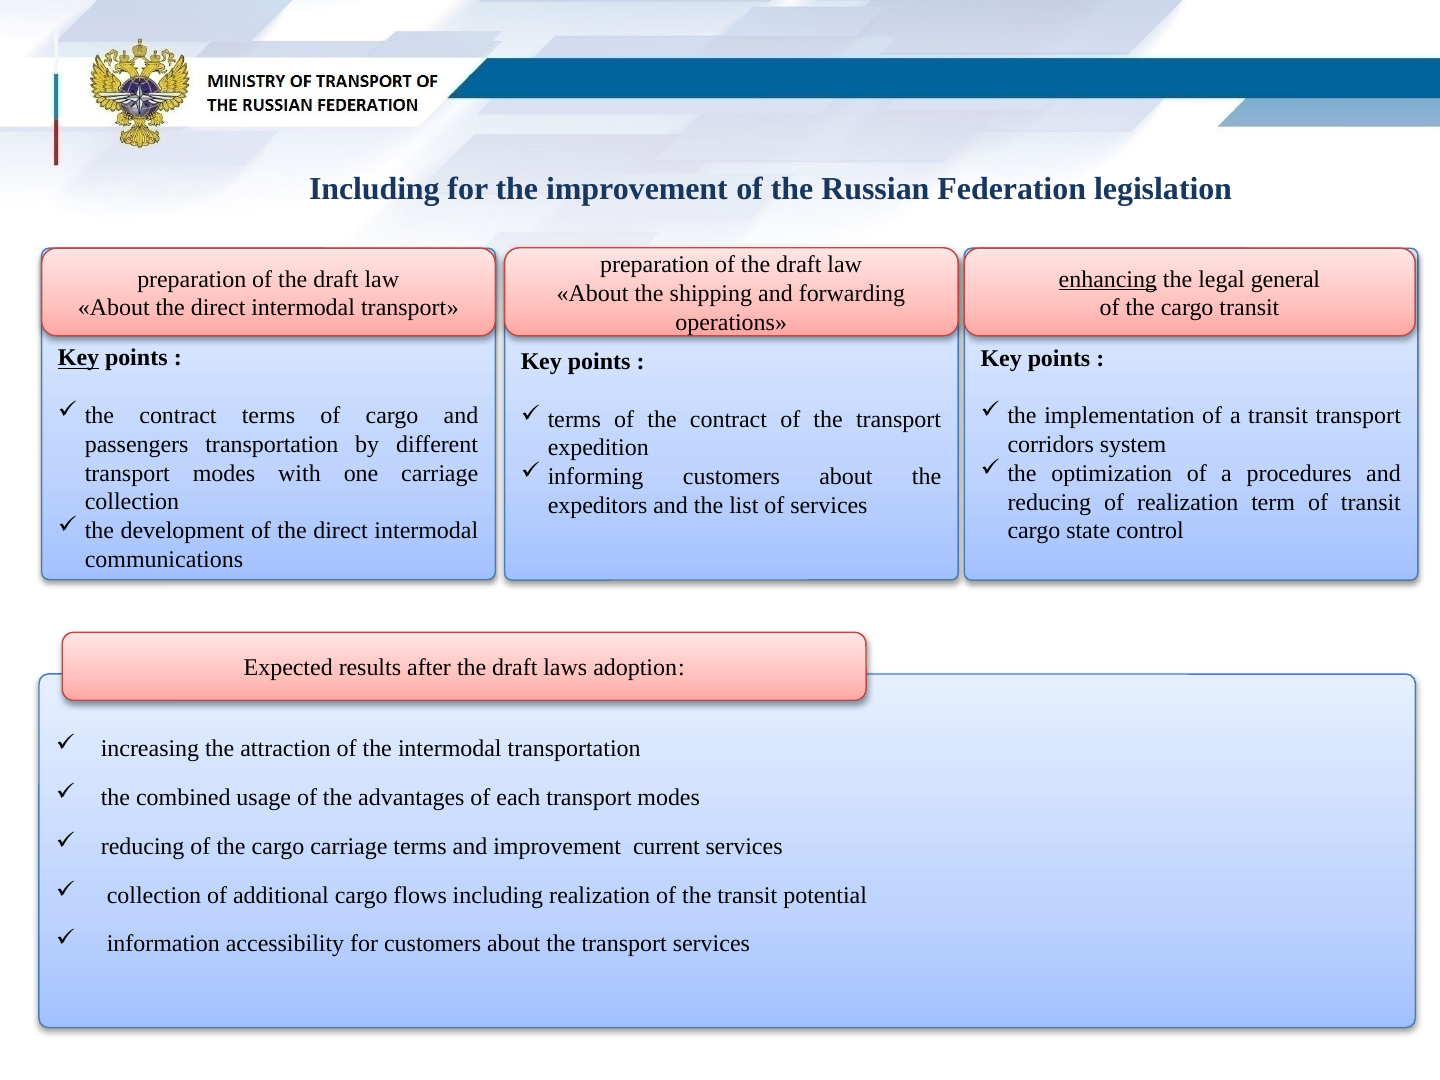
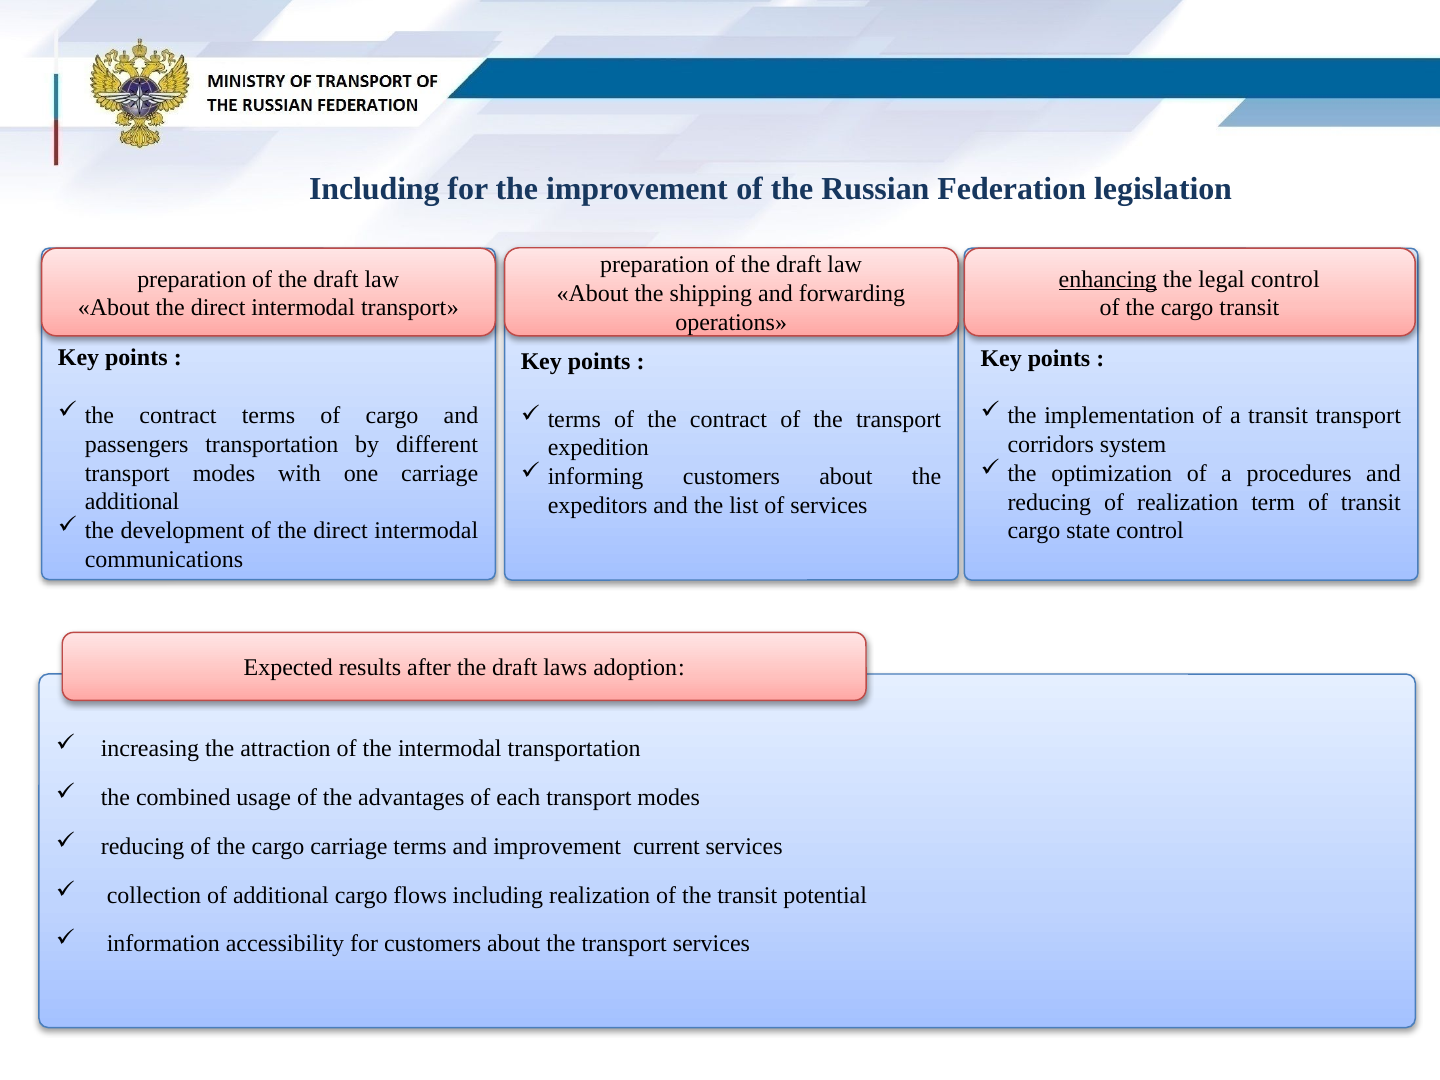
legal general: general -> control
Key at (78, 358) underline: present -> none
collection at (132, 502): collection -> additional
